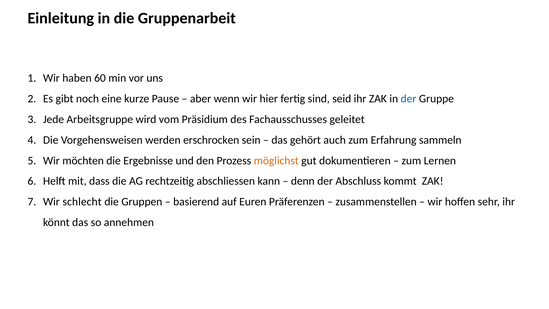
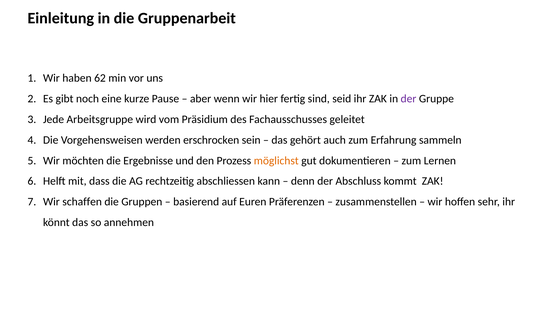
60: 60 -> 62
der at (409, 99) colour: blue -> purple
schlecht: schlecht -> schaffen
